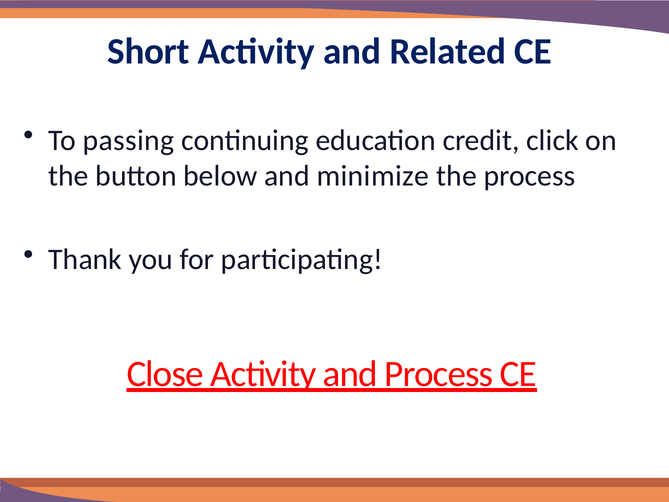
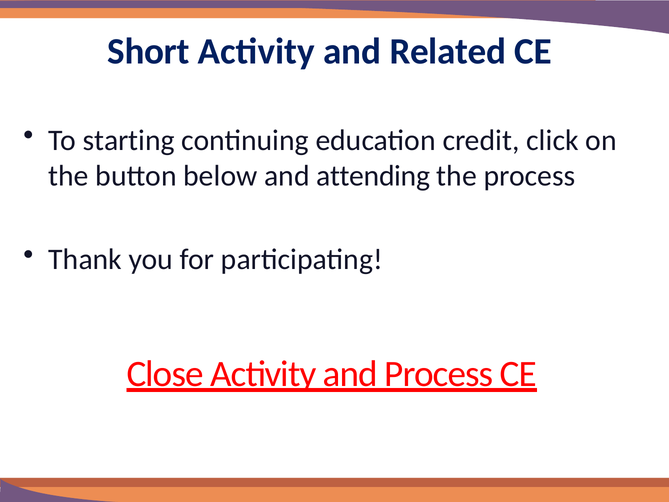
passing: passing -> starting
minimize: minimize -> attending
